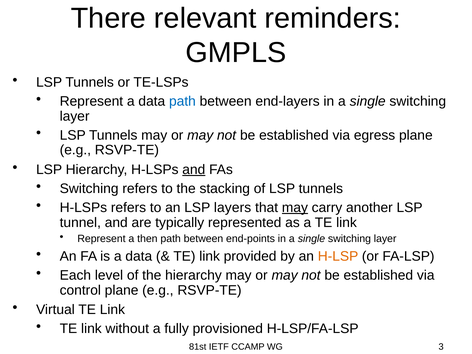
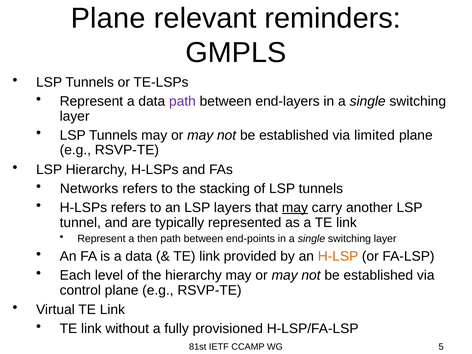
There at (108, 18): There -> Plane
path at (182, 101) colour: blue -> purple
egress: egress -> limited
and at (194, 170) underline: present -> none
Switching at (89, 189): Switching -> Networks
3: 3 -> 5
